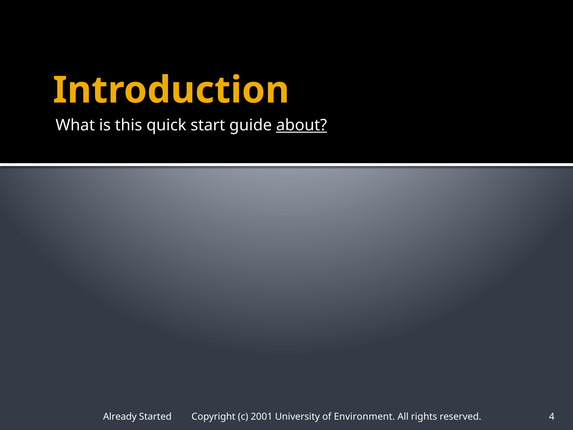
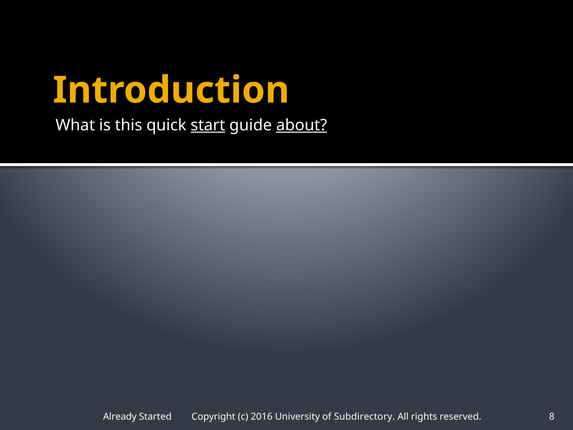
start underline: none -> present
2001: 2001 -> 2016
Environment: Environment -> Subdirectory
4: 4 -> 8
